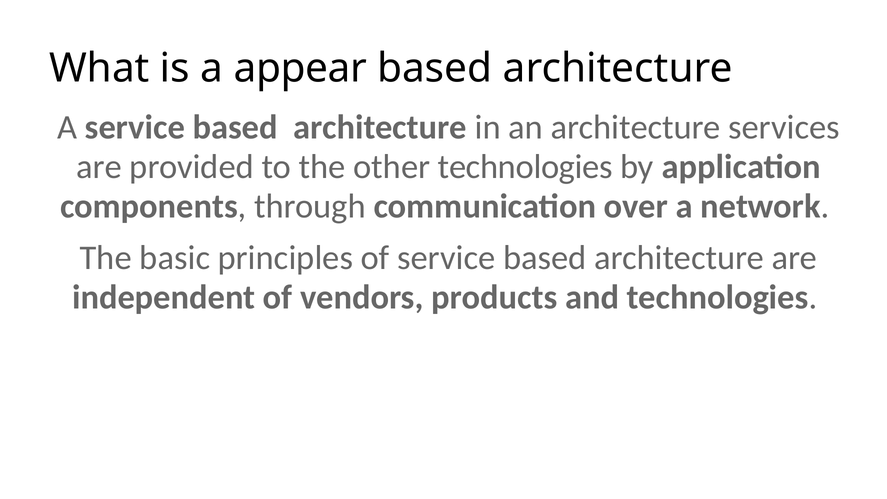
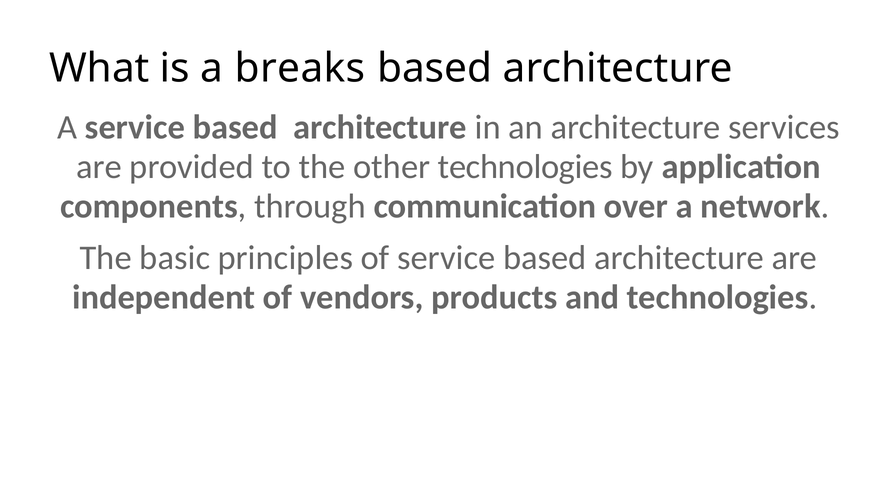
appear: appear -> breaks
